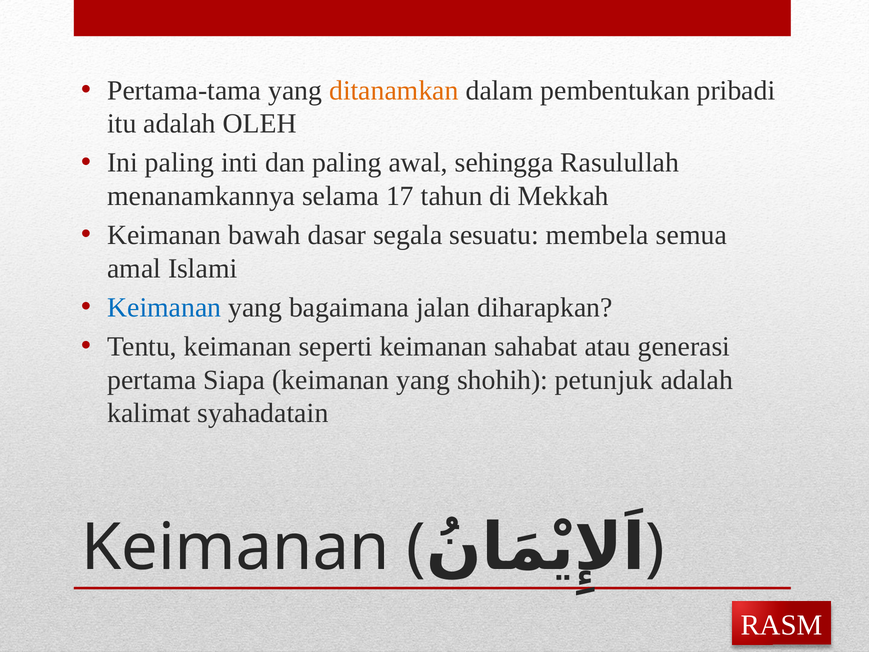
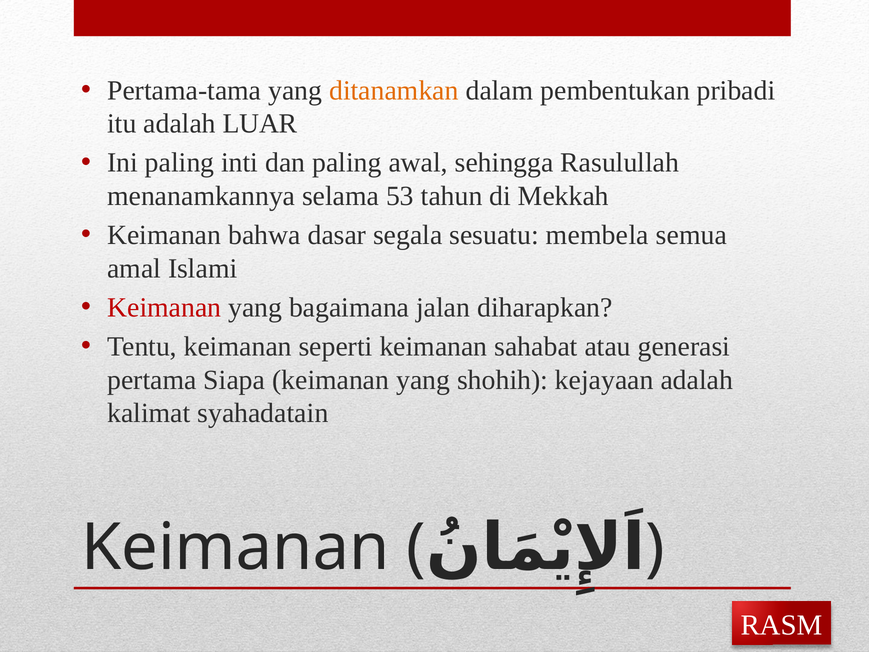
OLEH: OLEH -> LUAR
17: 17 -> 53
bawah: bawah -> bahwa
Keimanan at (164, 307) colour: blue -> red
petunjuk: petunjuk -> kejayaan
